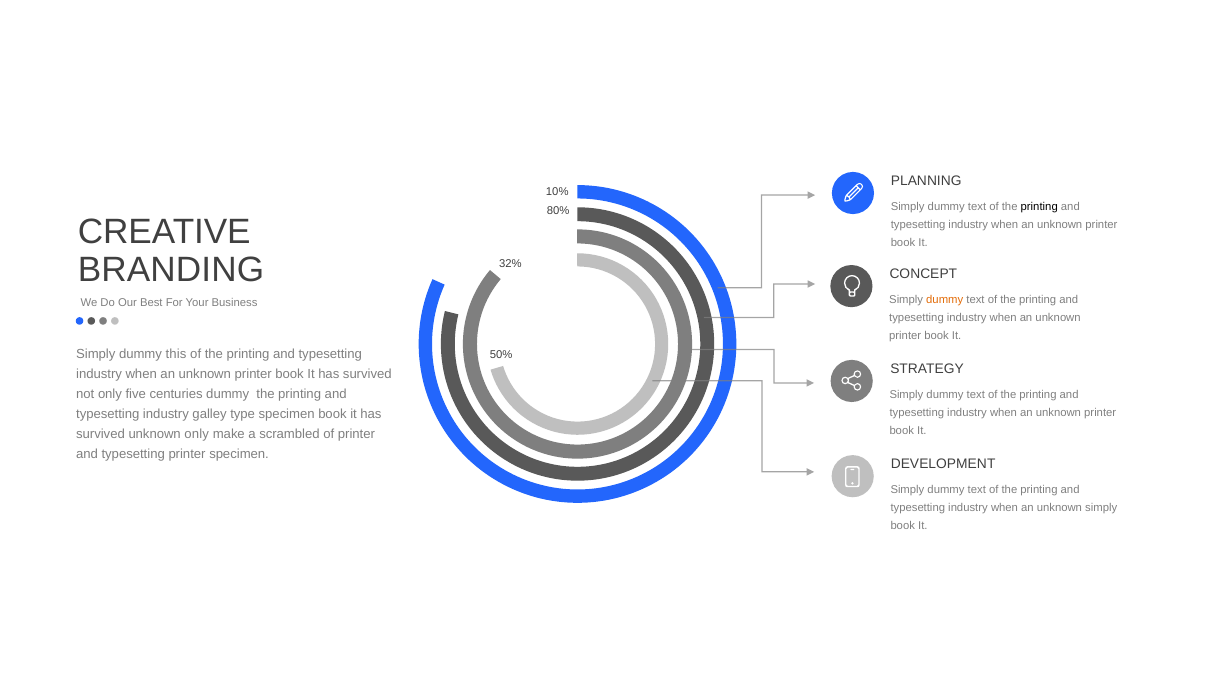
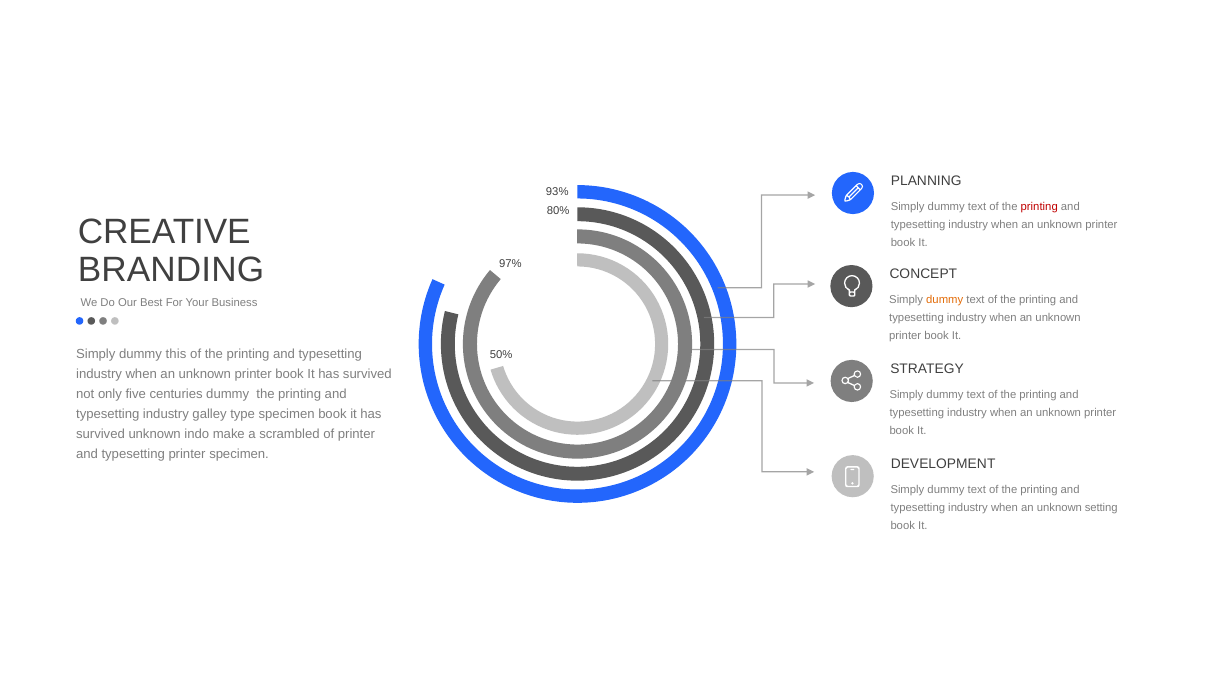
10%: 10% -> 93%
printing at (1039, 207) colour: black -> red
32%: 32% -> 97%
unknown only: only -> indo
unknown simply: simply -> setting
